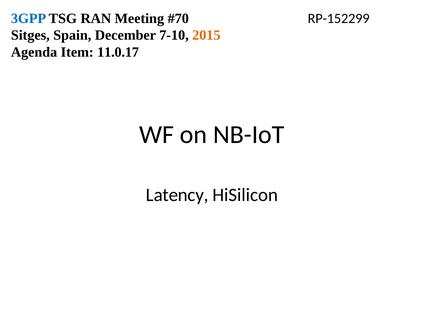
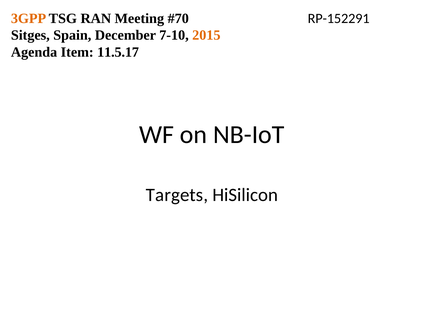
3GPP colour: blue -> orange
RP-152299: RP-152299 -> RP-152291
11.0.17: 11.0.17 -> 11.5.17
Latency: Latency -> Targets
